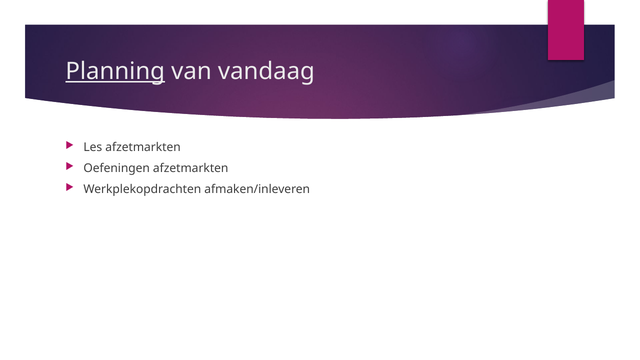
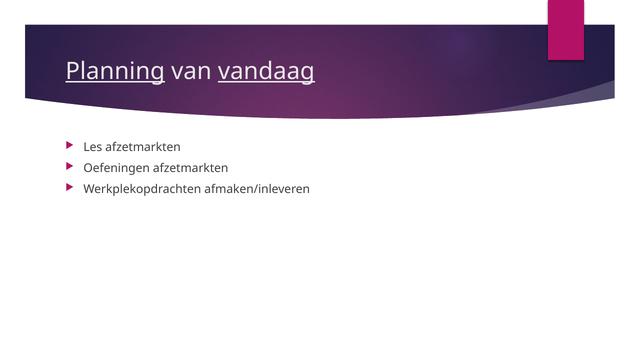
vandaag underline: none -> present
